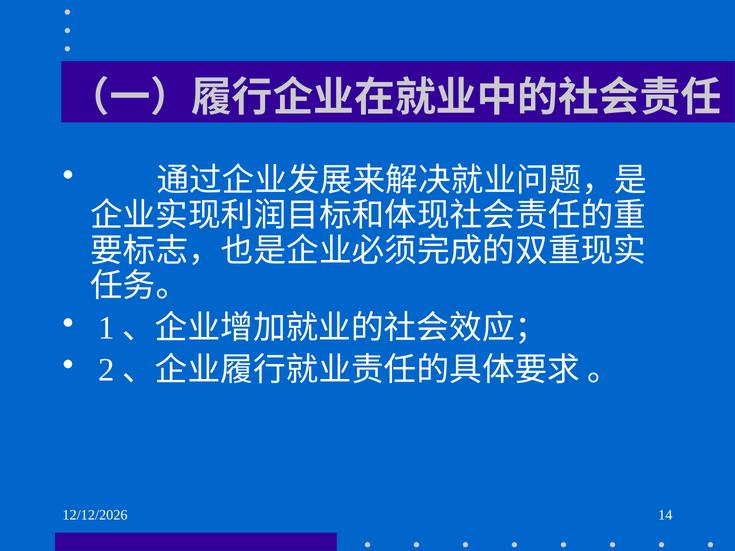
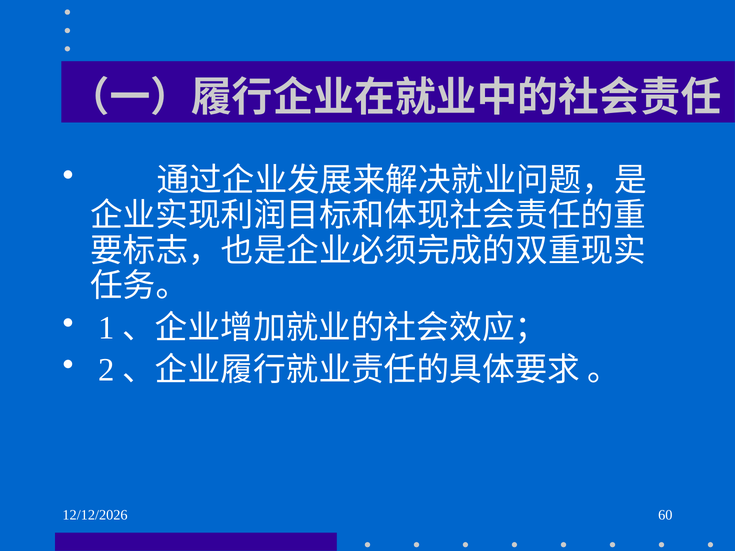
14: 14 -> 60
